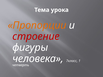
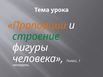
строение colour: red -> green
